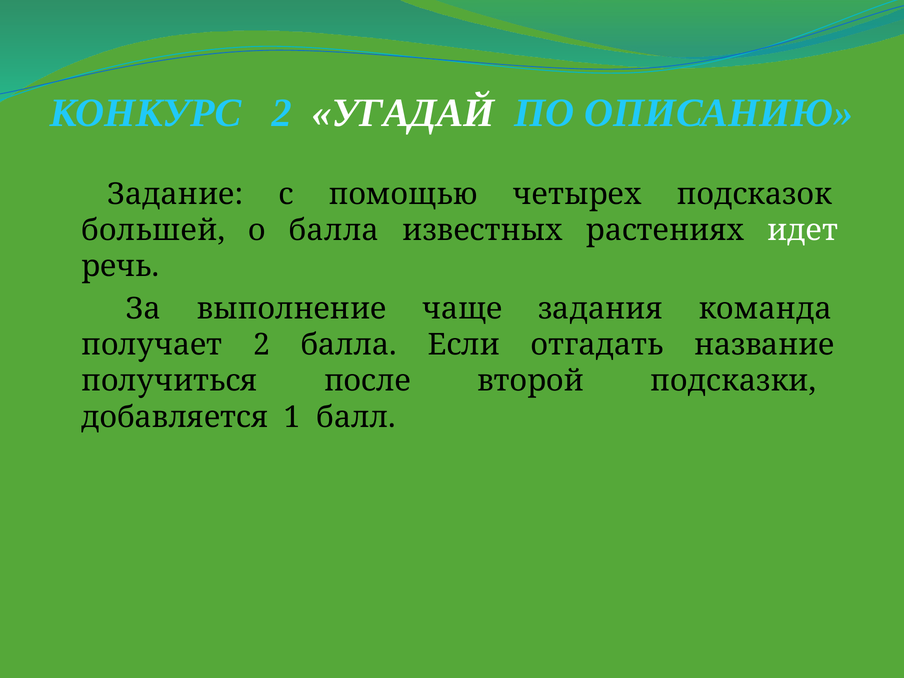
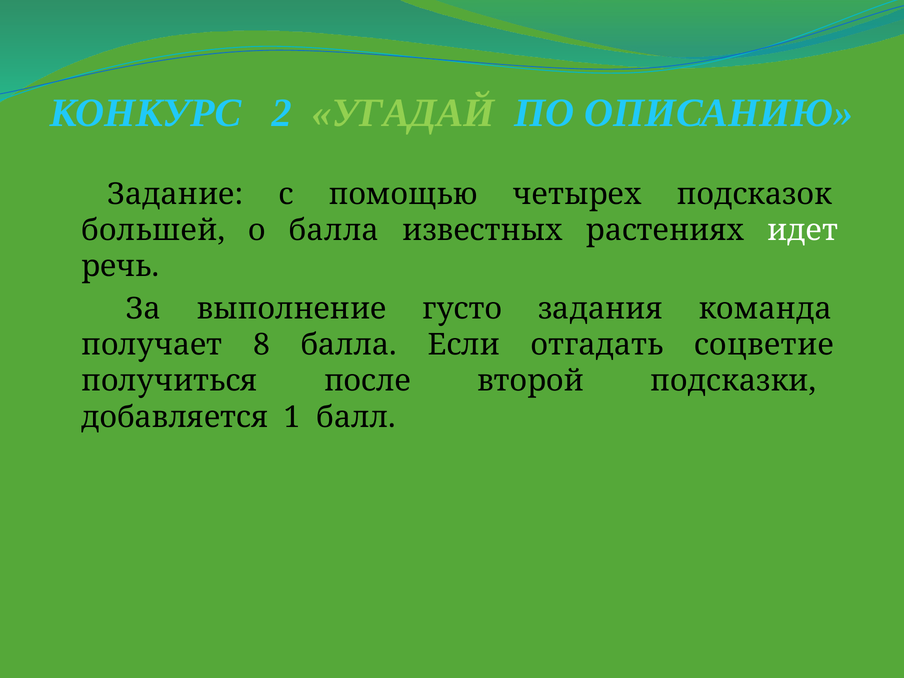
УГАДАЙ colour: white -> light green
чаще: чаще -> густо
получает 2: 2 -> 8
название: название -> соцветие
